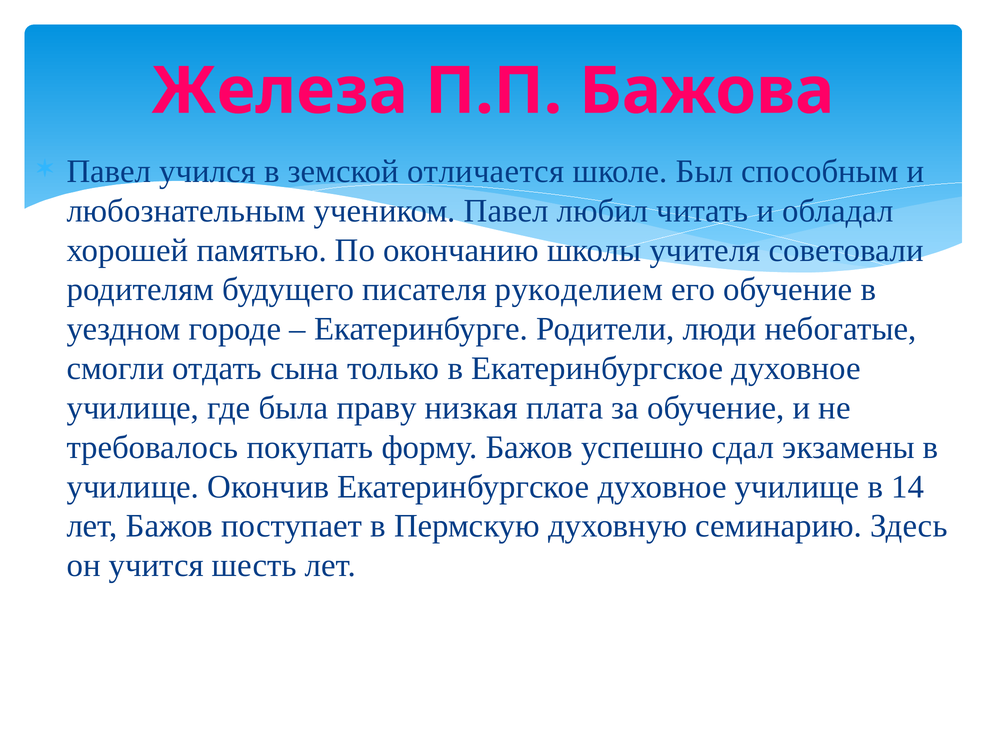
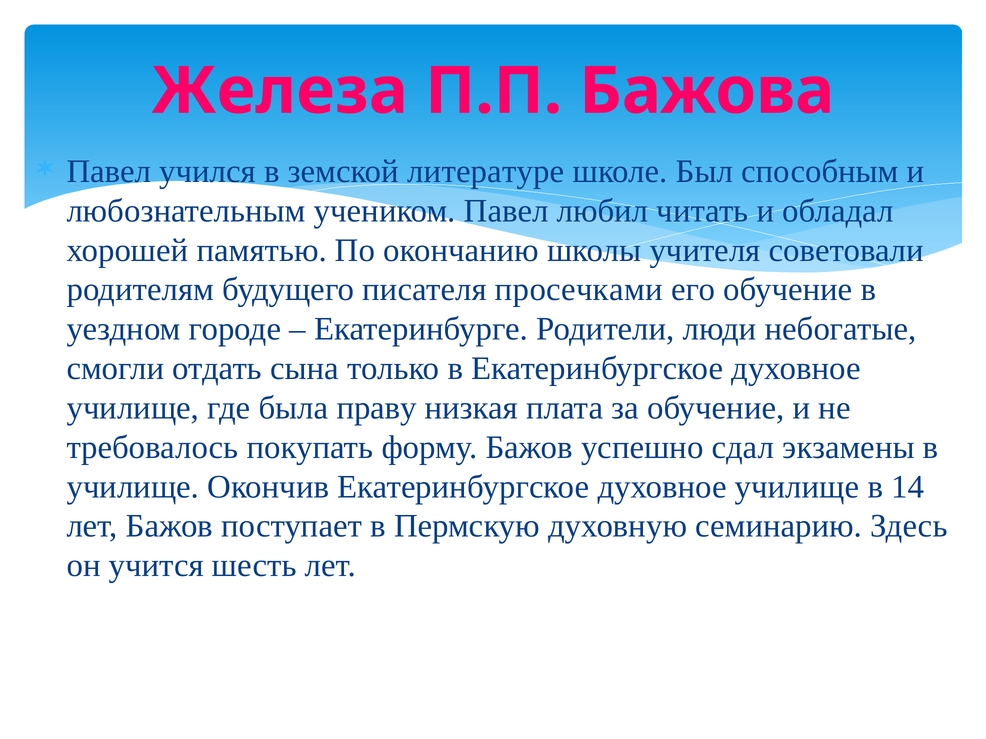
отличается: отличается -> литературе
рукоделием: рукоделием -> просечками
